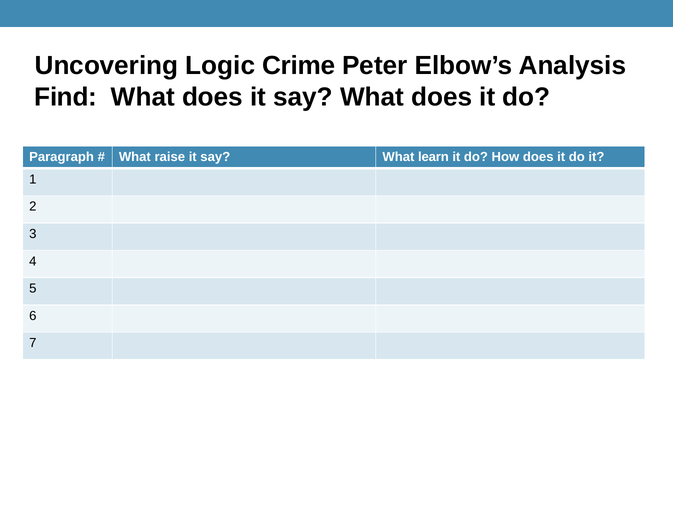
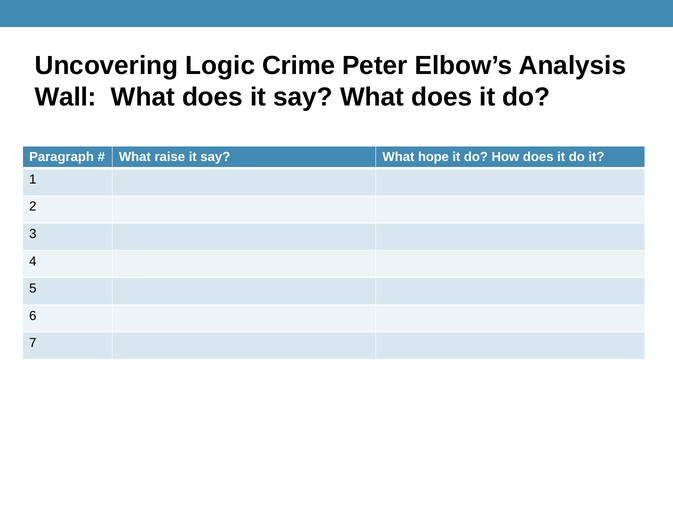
Find: Find -> Wall
learn: learn -> hope
